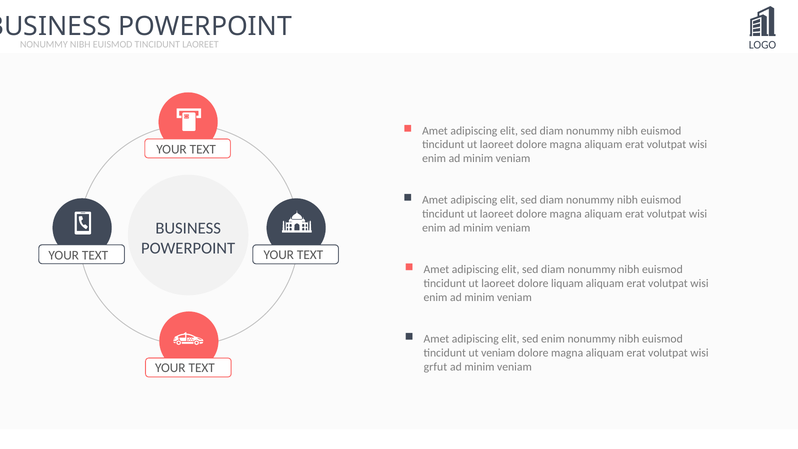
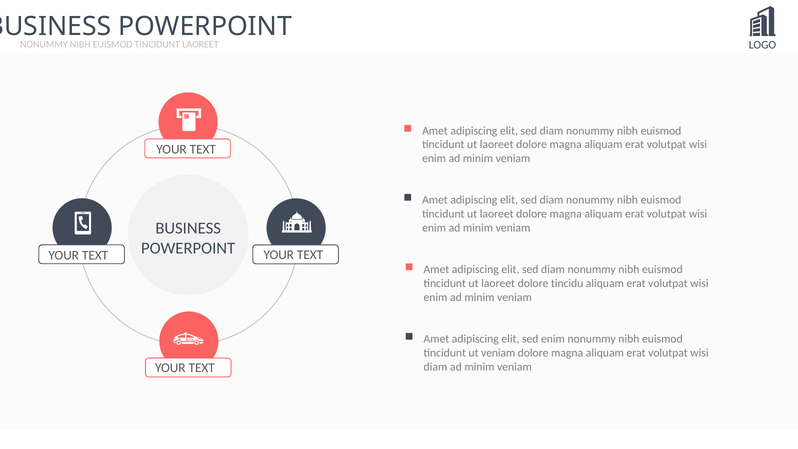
liquam: liquam -> tincidu
grfut at (435, 367): grfut -> diam
